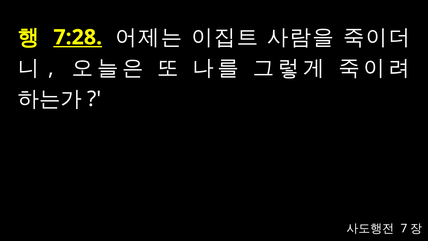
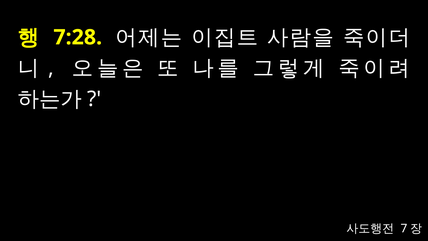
7:28 underline: present -> none
